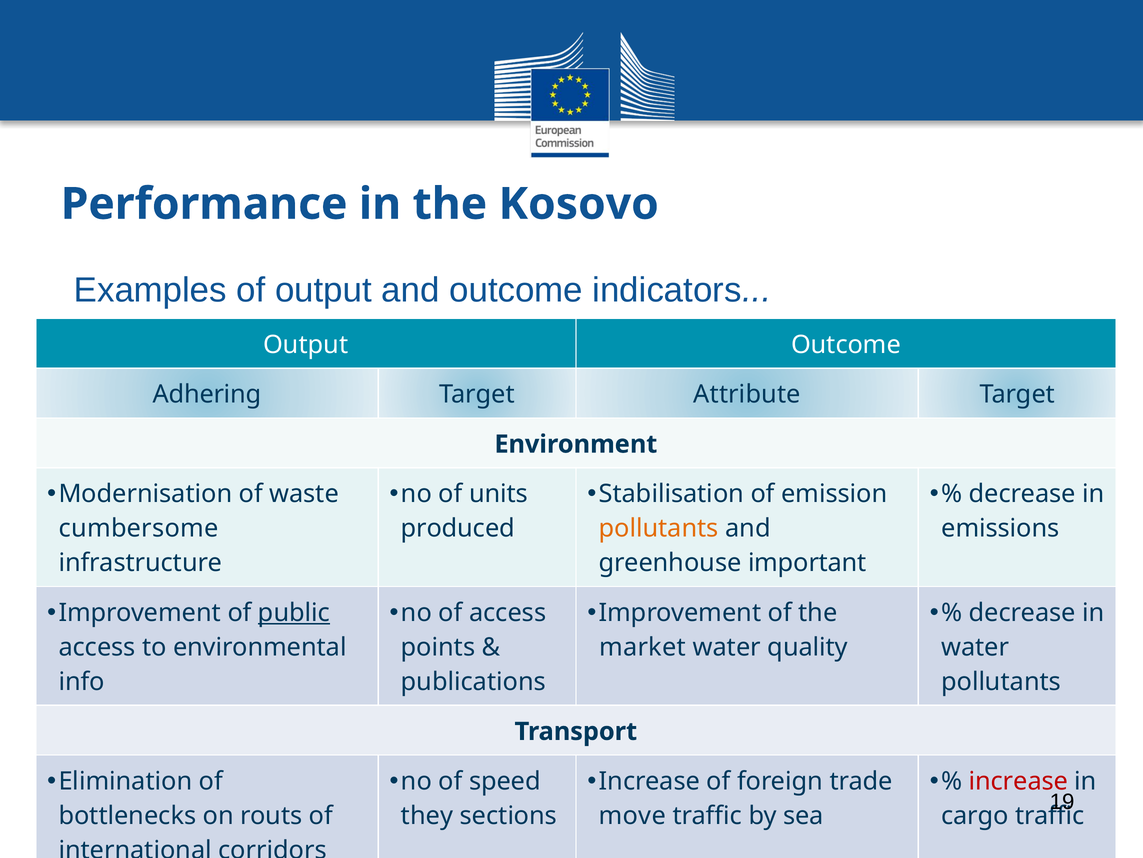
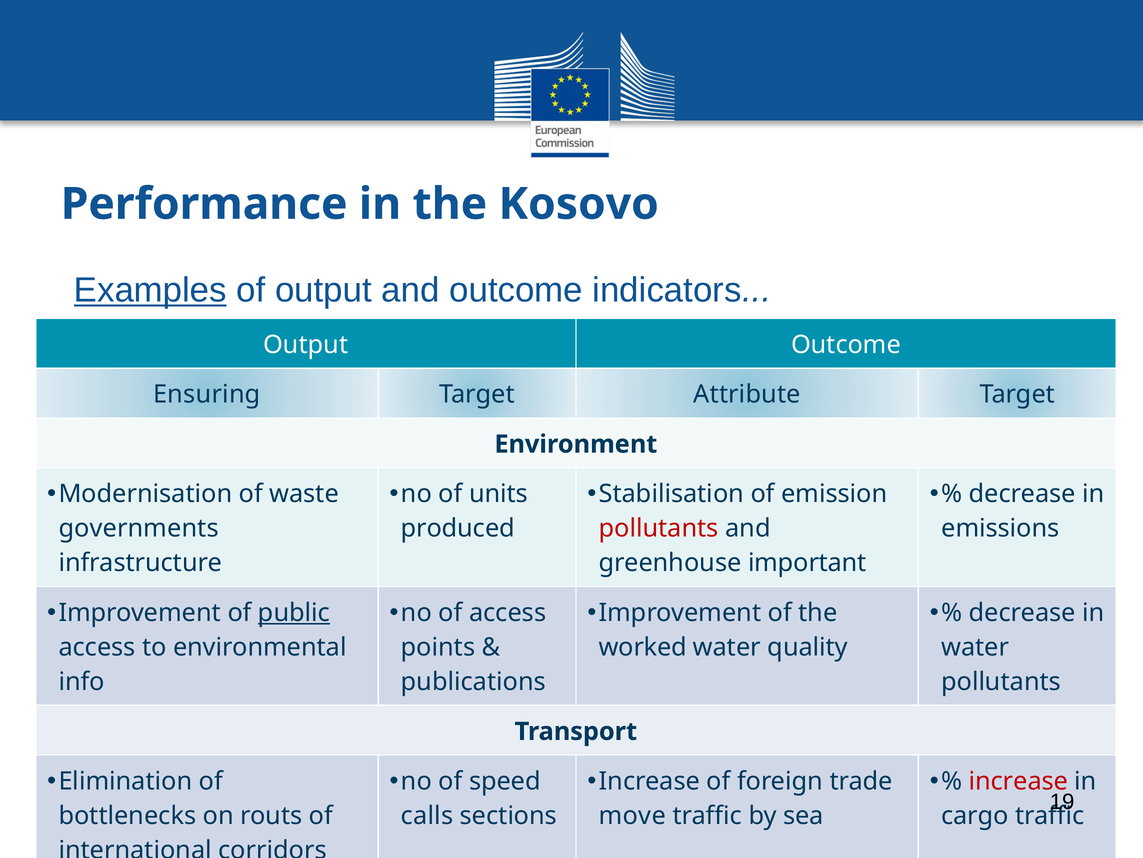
Examples underline: none -> present
Adhering: Adhering -> Ensuring
cumbersome: cumbersome -> governments
pollutants at (659, 528) colour: orange -> red
market: market -> worked
they: they -> calls
